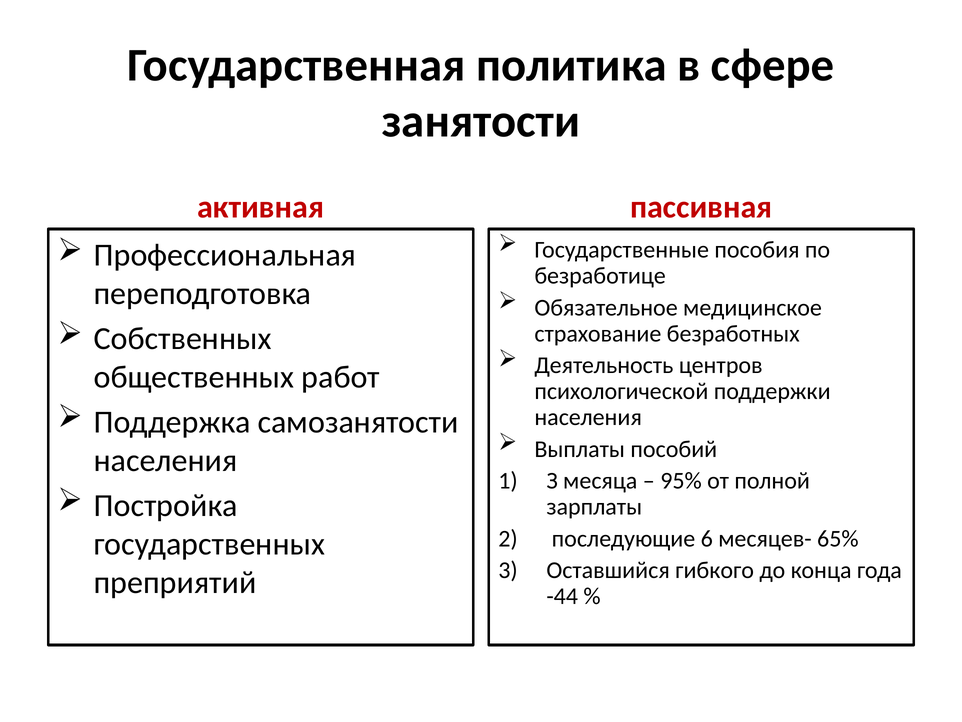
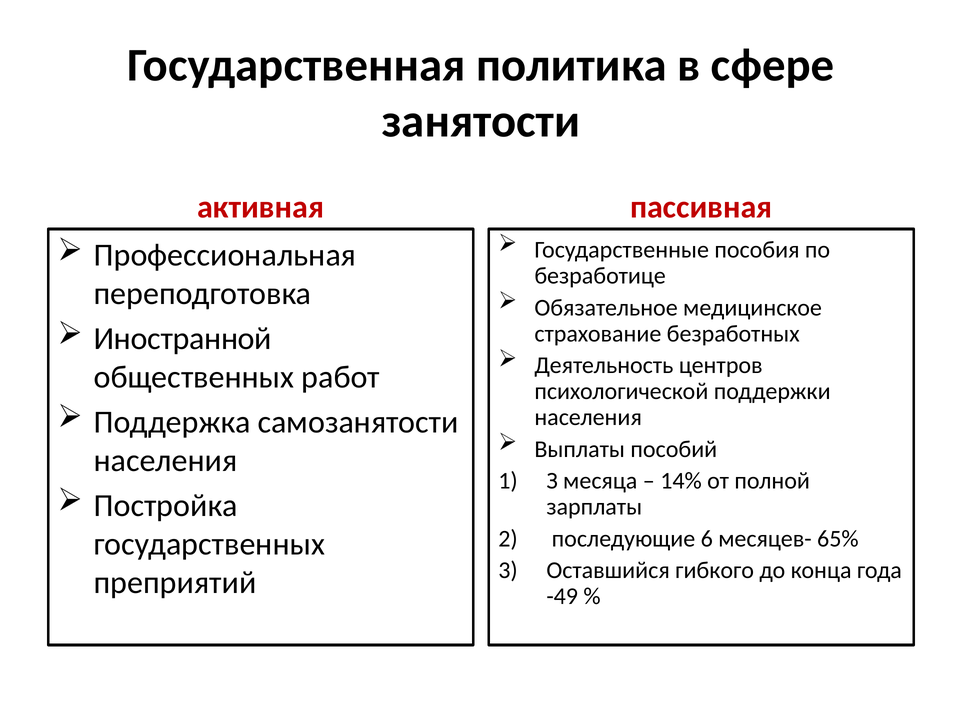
Собственных: Собственных -> Иностранной
95%: 95% -> 14%
-44: -44 -> -49
